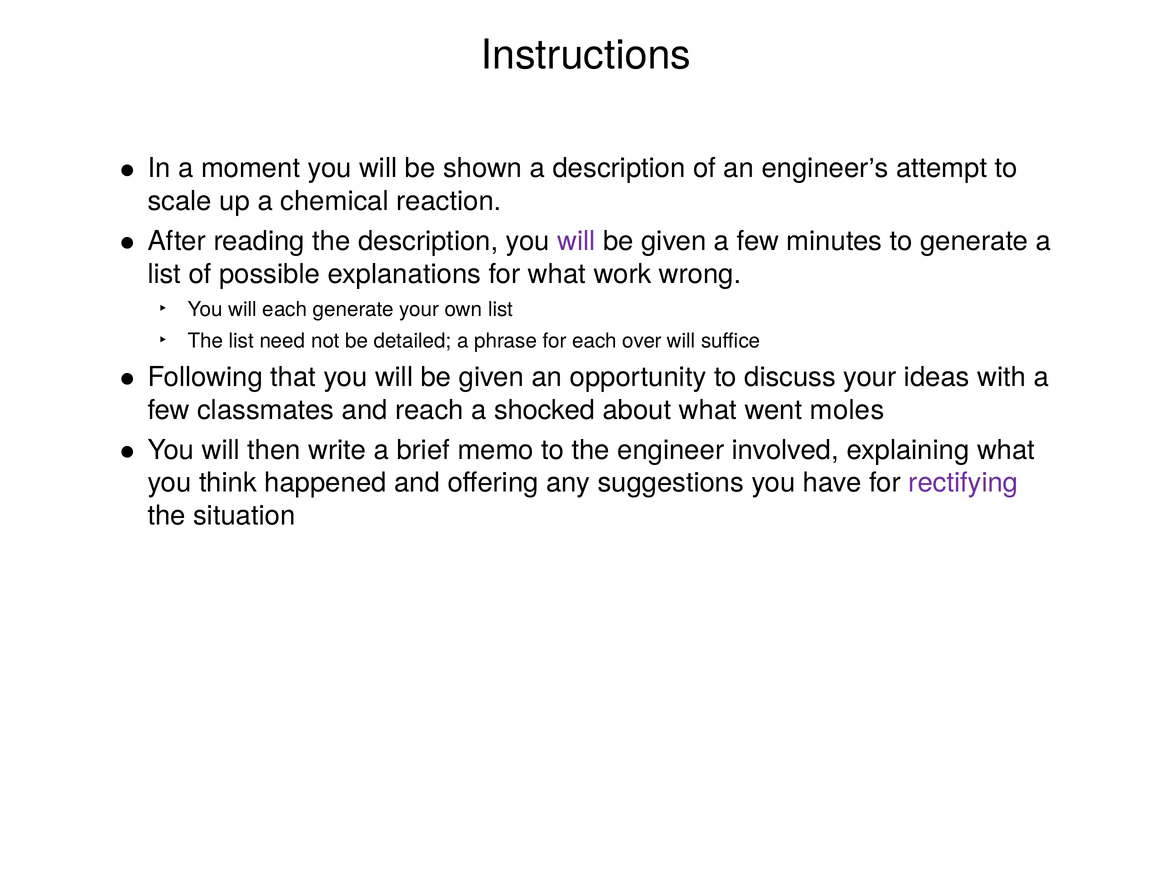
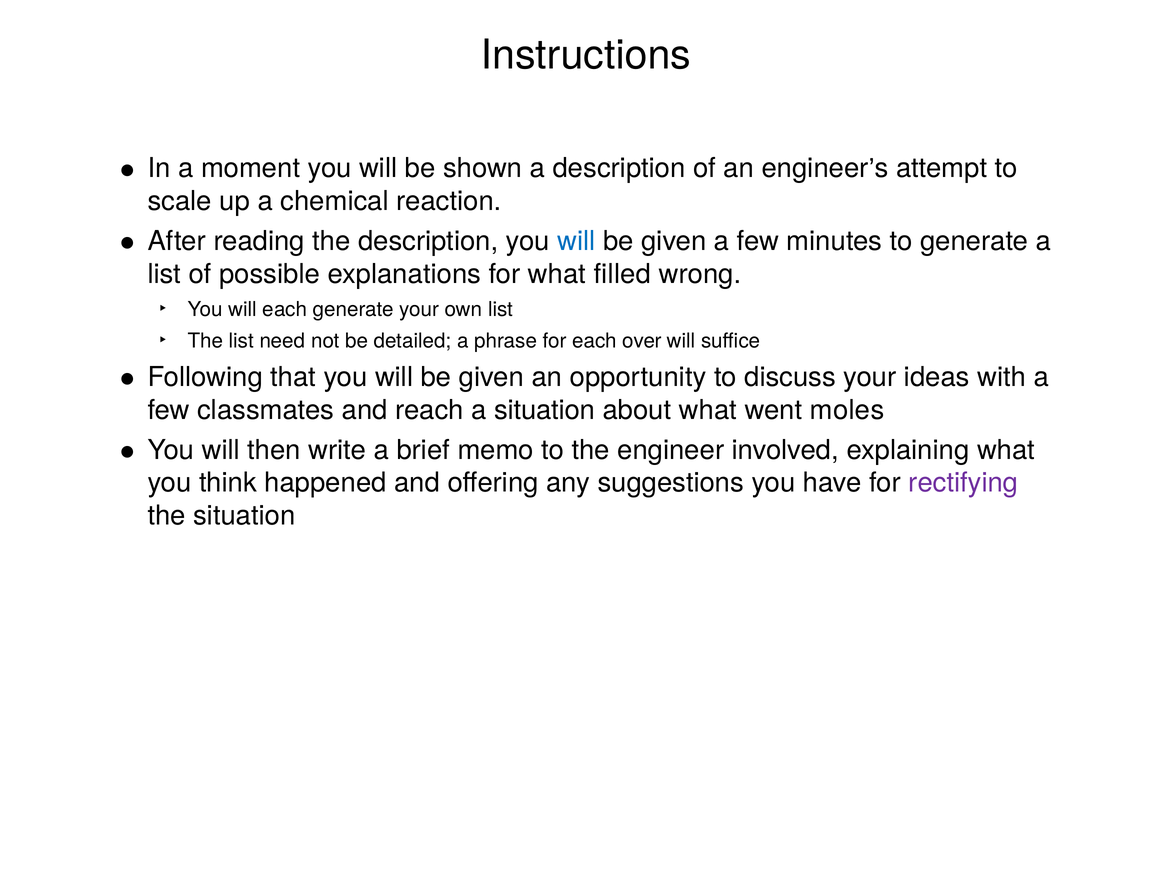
will at (576, 241) colour: purple -> blue
work: work -> filled
a shocked: shocked -> situation
